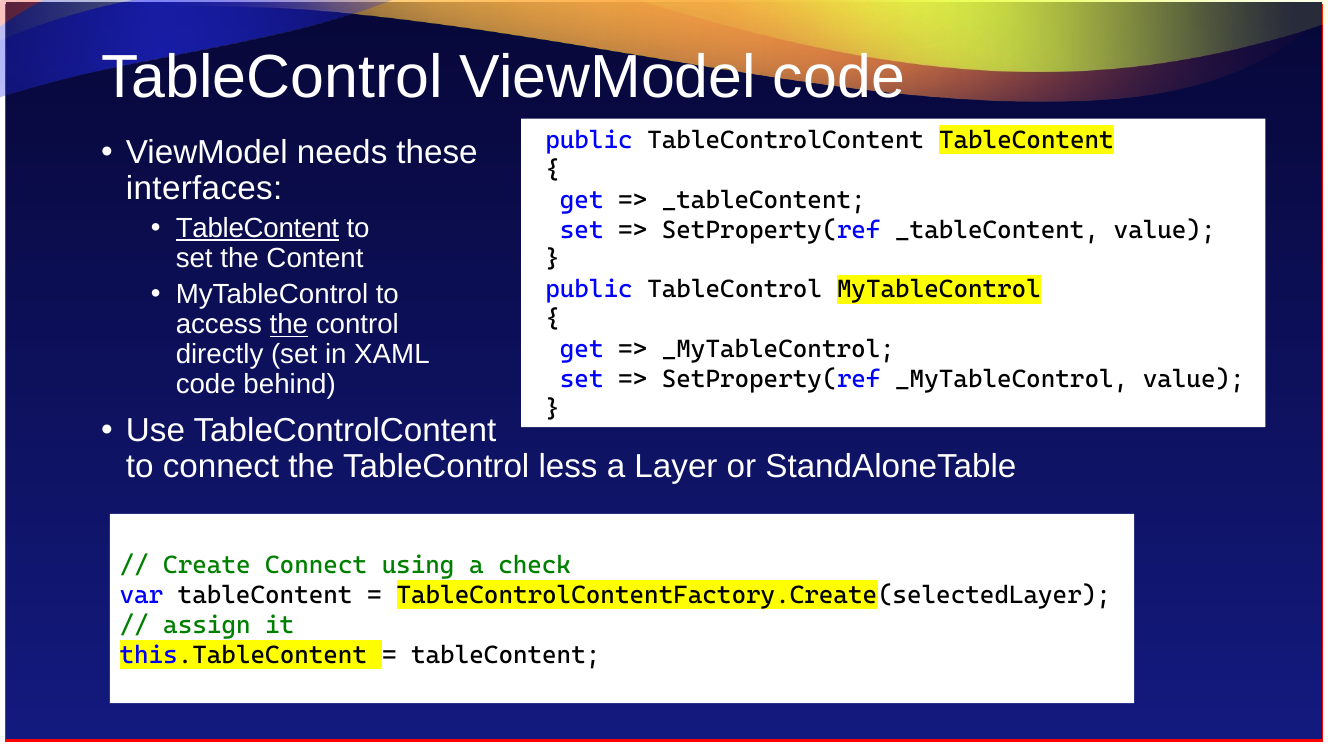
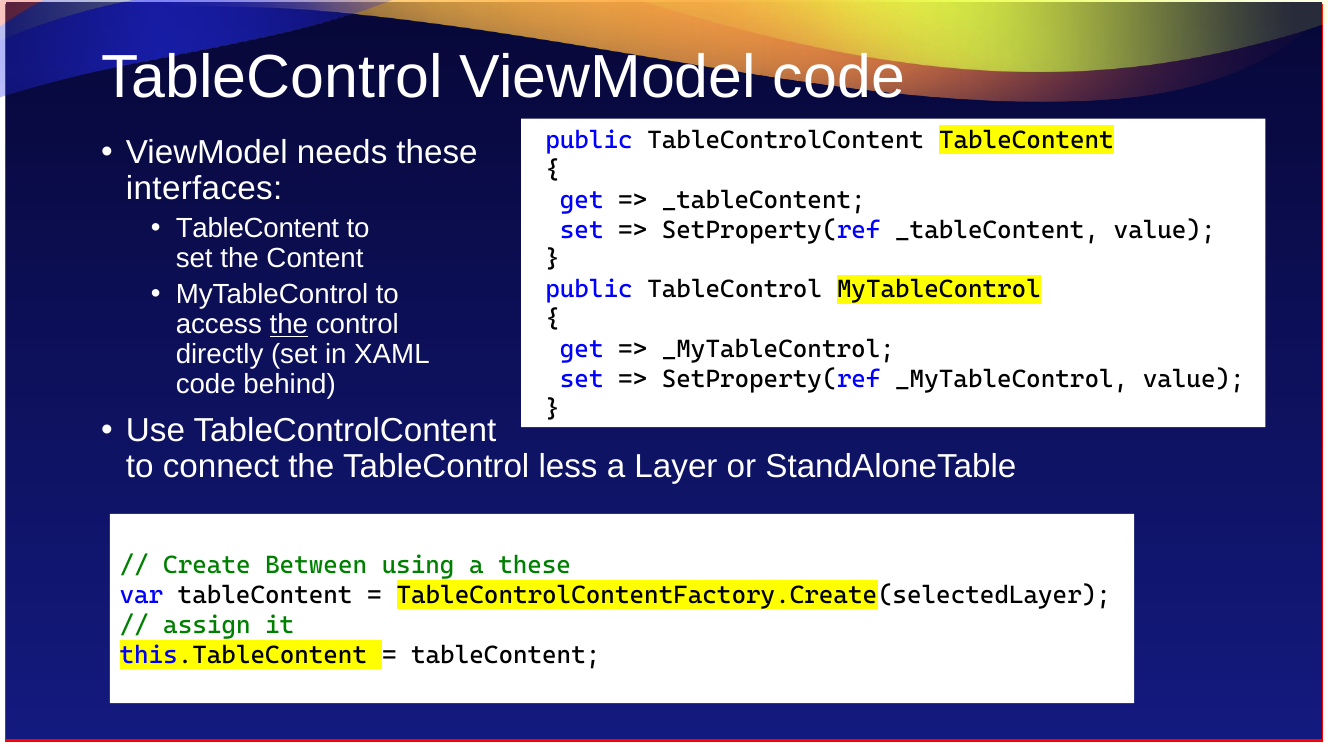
TableContent at (257, 228) underline: present -> none
Create Connect: Connect -> Between
a check: check -> these
